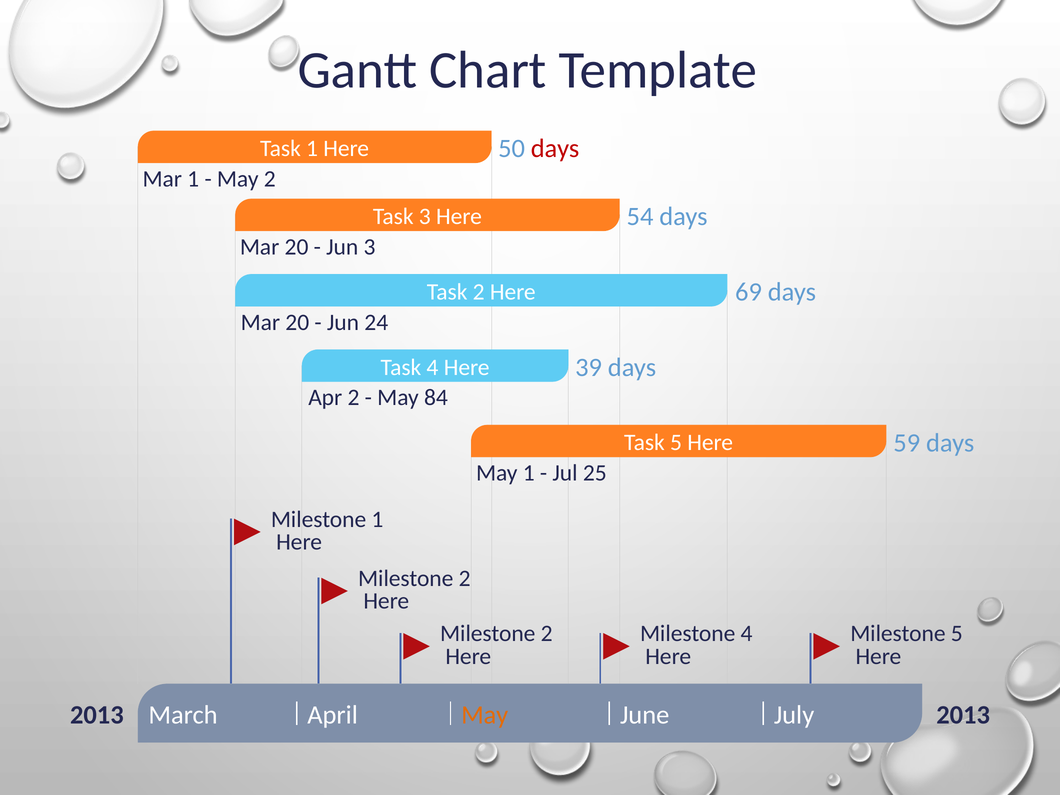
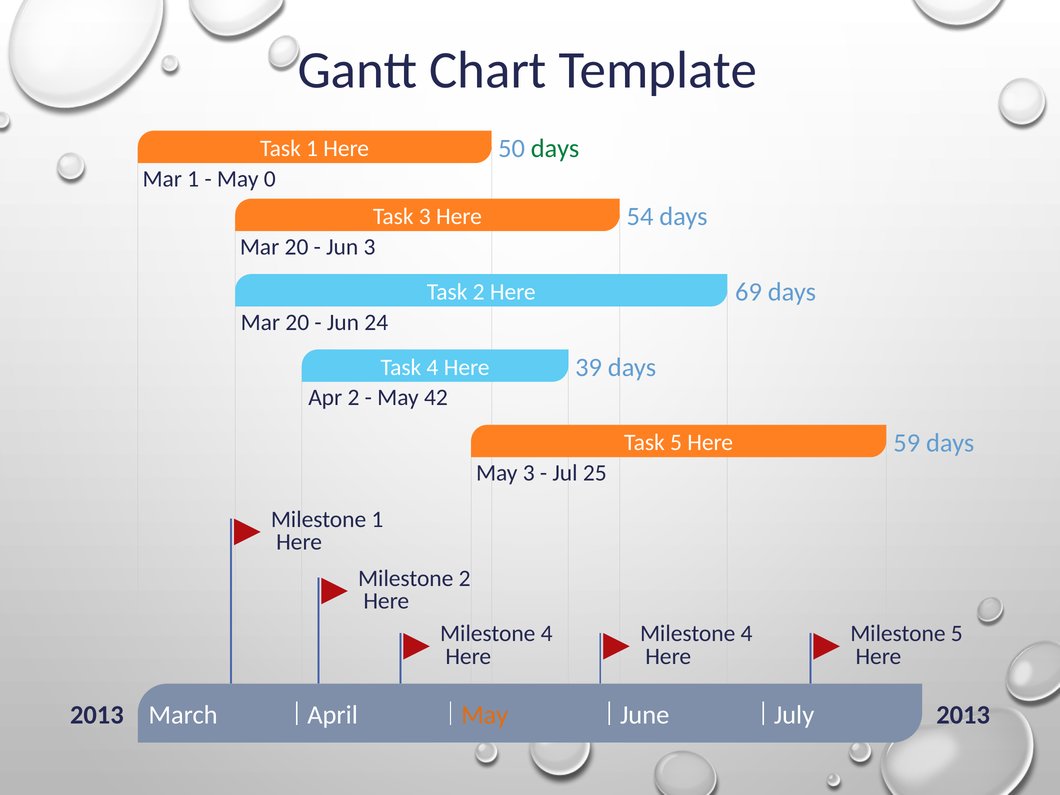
days at (555, 149) colour: red -> green
May 2: 2 -> 0
84: 84 -> 42
May 1: 1 -> 3
2 at (547, 634): 2 -> 4
